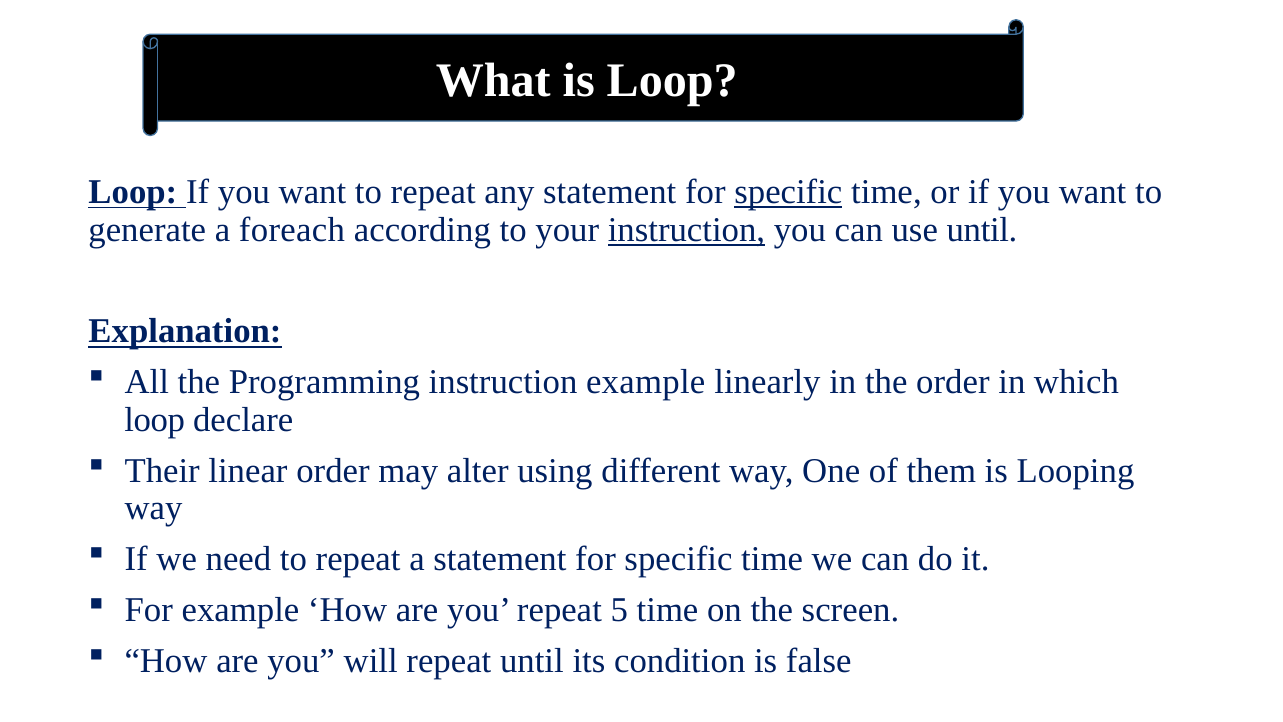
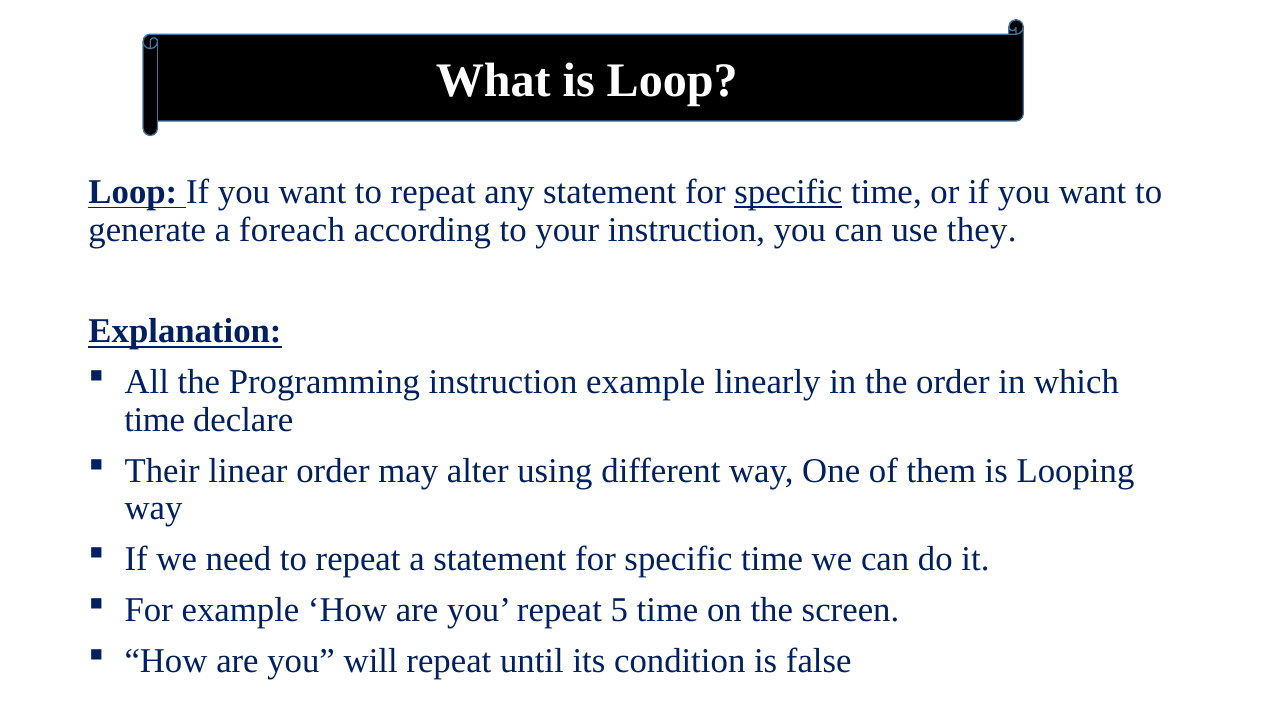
instruction at (686, 230) underline: present -> none
use until: until -> they
loop at (155, 420): loop -> time
